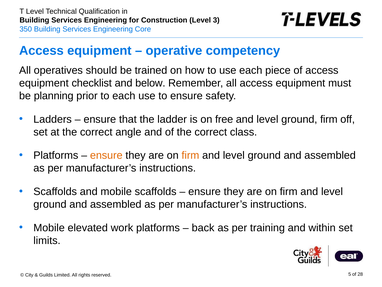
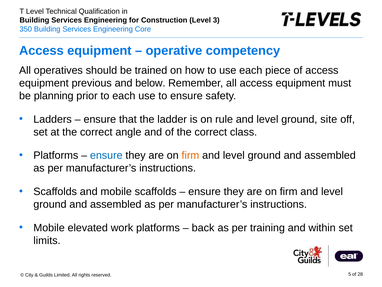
checklist: checklist -> previous
free: free -> rule
ground firm: firm -> site
ensure at (106, 155) colour: orange -> blue
